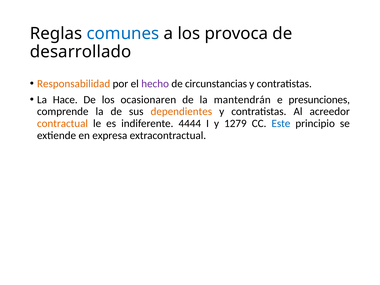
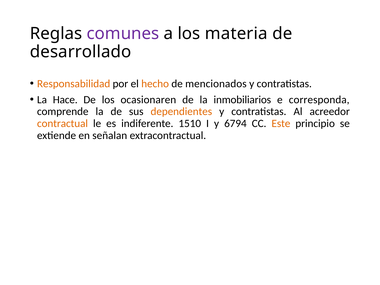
comunes colour: blue -> purple
provoca: provoca -> materia
hecho colour: purple -> orange
circunstancias: circunstancias -> mencionados
mantendrán: mantendrán -> inmobiliarios
presunciones: presunciones -> corresponda
4444: 4444 -> 1510
1279: 1279 -> 6794
Este colour: blue -> orange
expresa: expresa -> señalan
